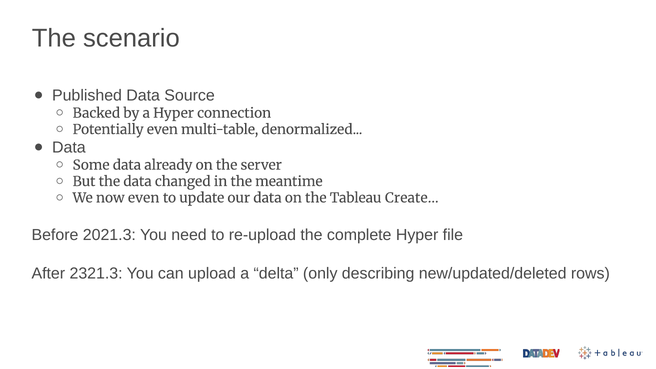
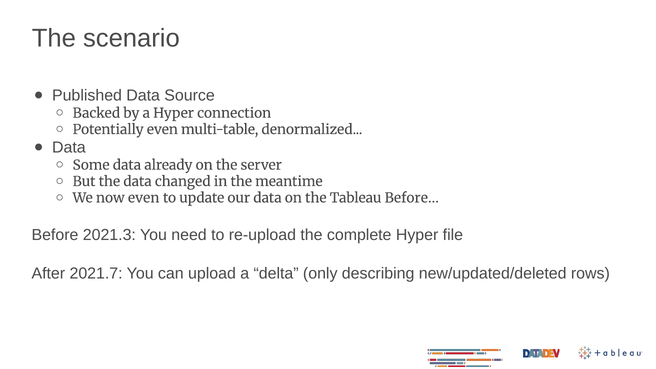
Create…: Create… -> Before…
2321.3: 2321.3 -> 2021.7
